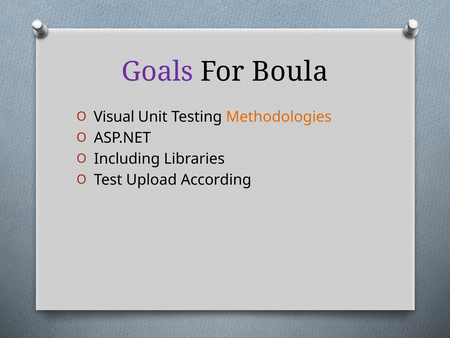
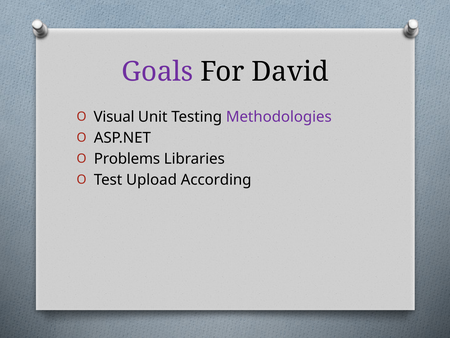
Boula: Boula -> David
Methodologies colour: orange -> purple
Including: Including -> Problems
